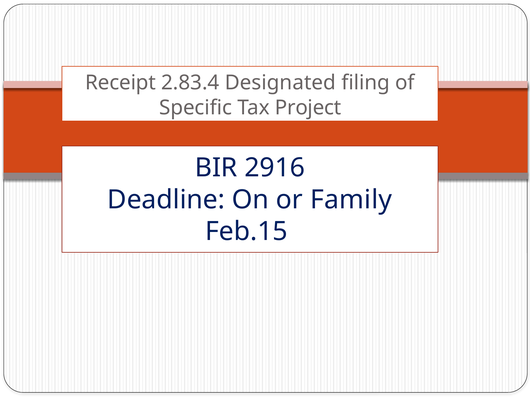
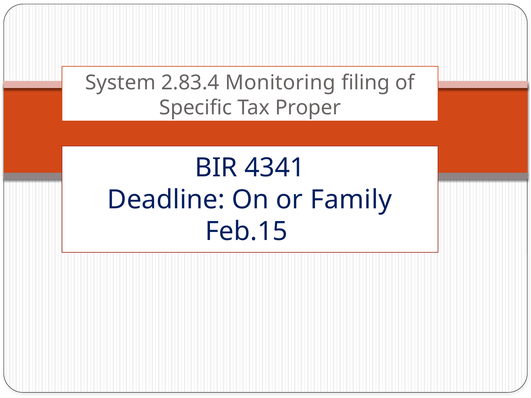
Receipt: Receipt -> System
Designated: Designated -> Monitoring
Project: Project -> Proper
2916: 2916 -> 4341
